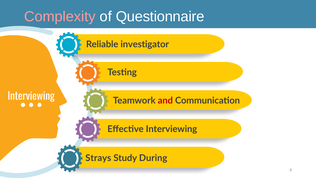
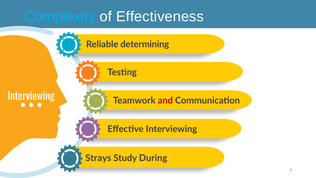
Complexity colour: pink -> light blue
Questionnaire: Questionnaire -> Effectiveness
investigator: investigator -> determining
